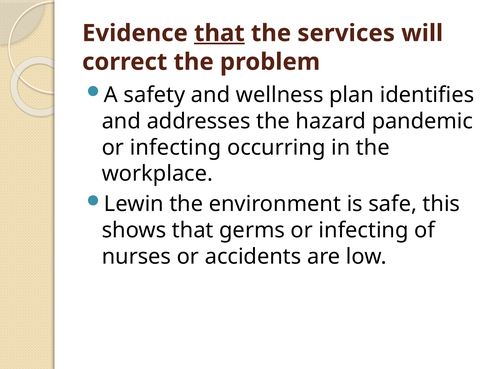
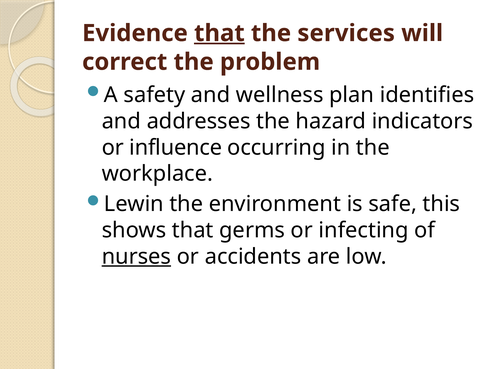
pandemic: pandemic -> indicators
infecting at (175, 147): infecting -> influence
nurses underline: none -> present
